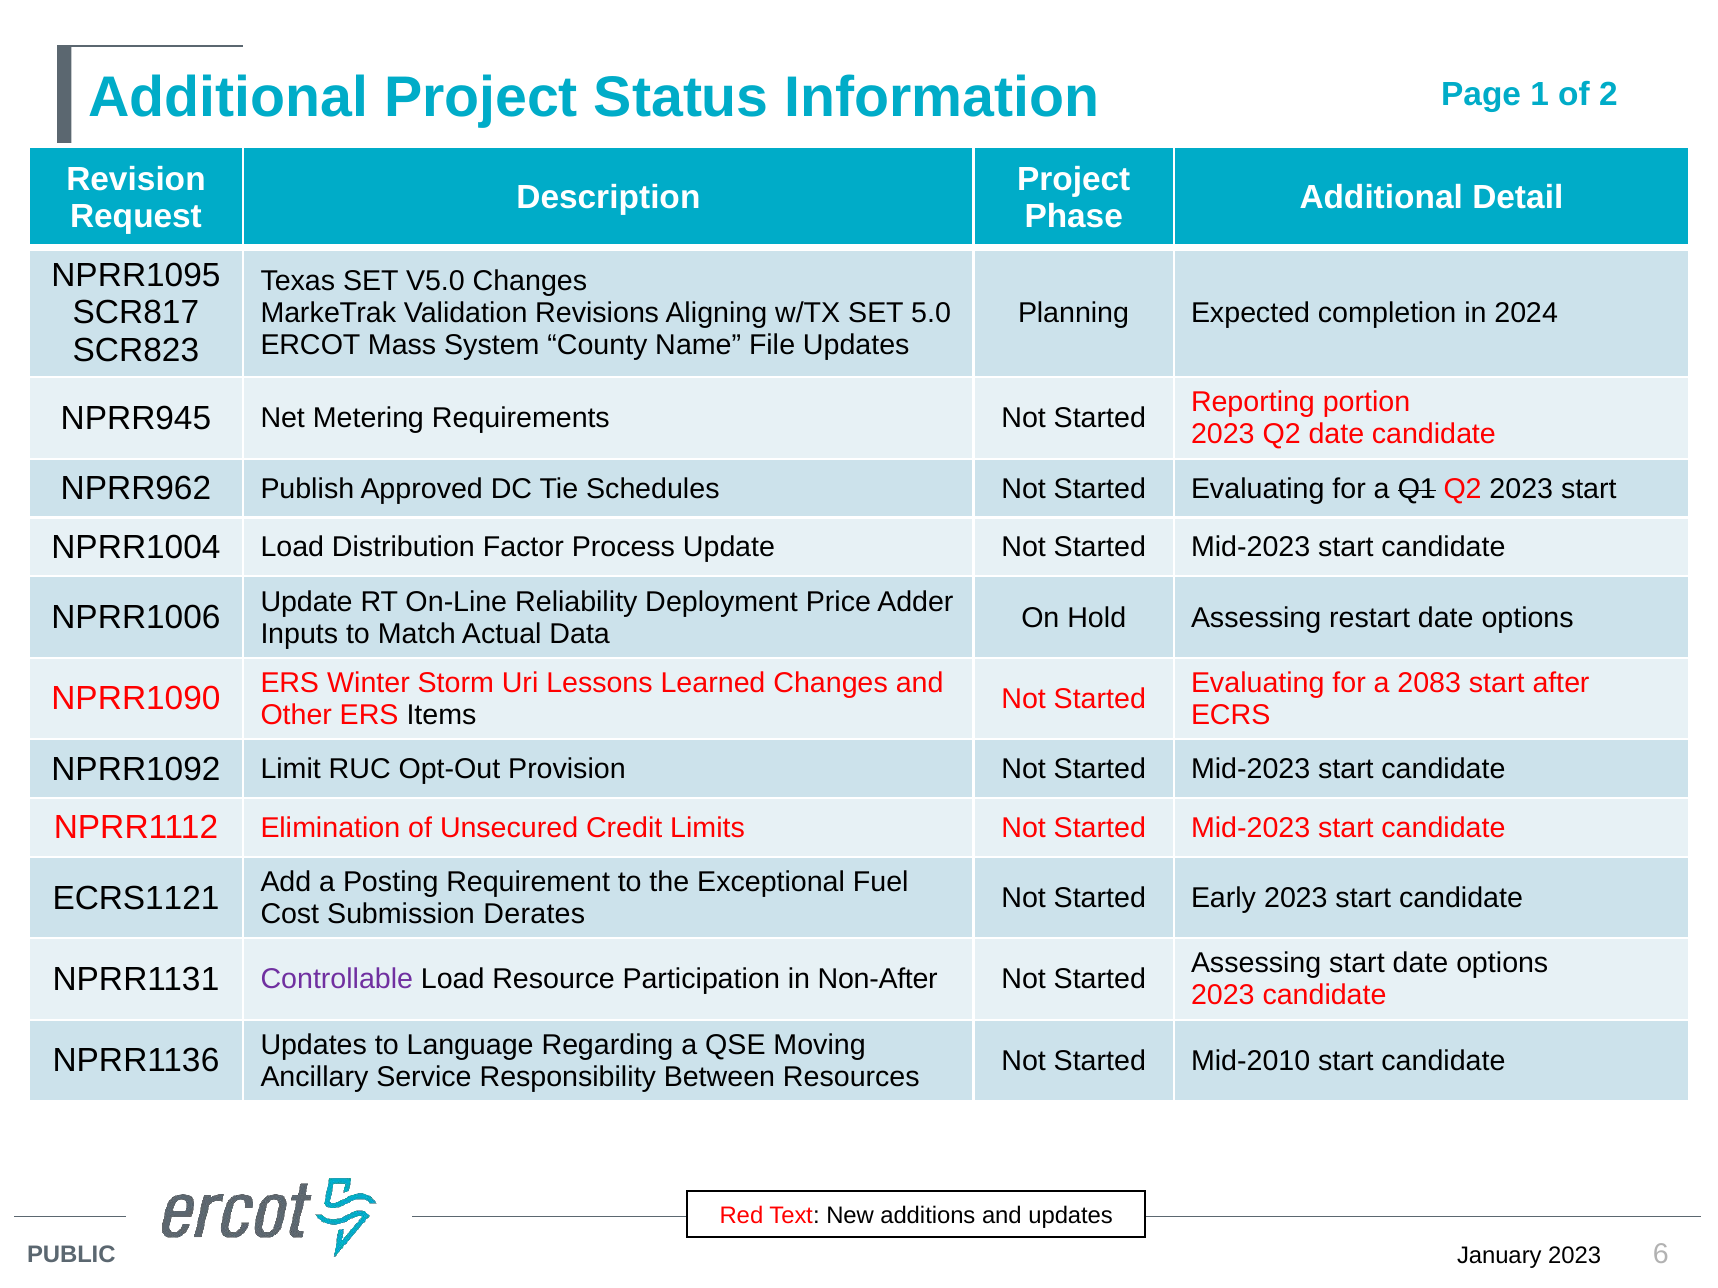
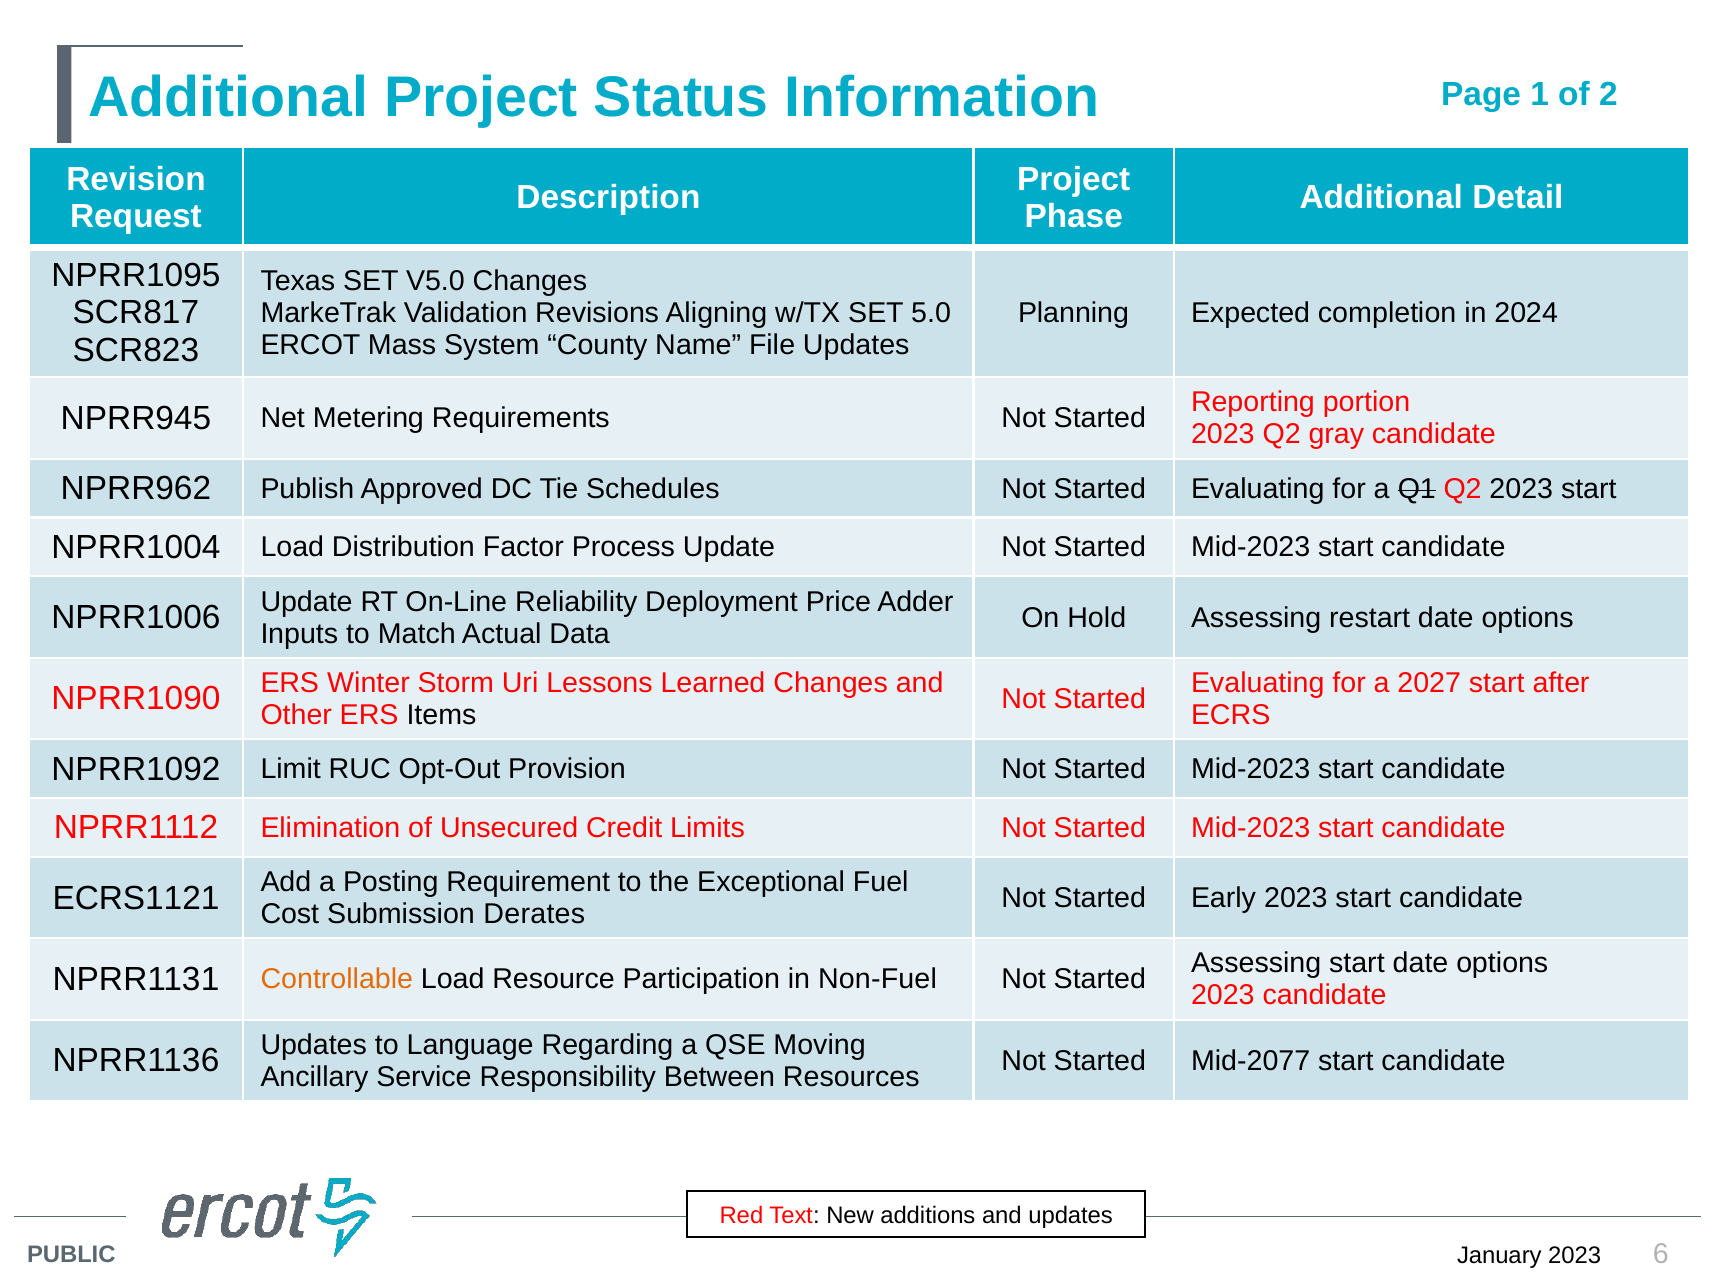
Q2 date: date -> gray
2083: 2083 -> 2027
Controllable colour: purple -> orange
Non-After: Non-After -> Non-Fuel
Mid-2010: Mid-2010 -> Mid-2077
